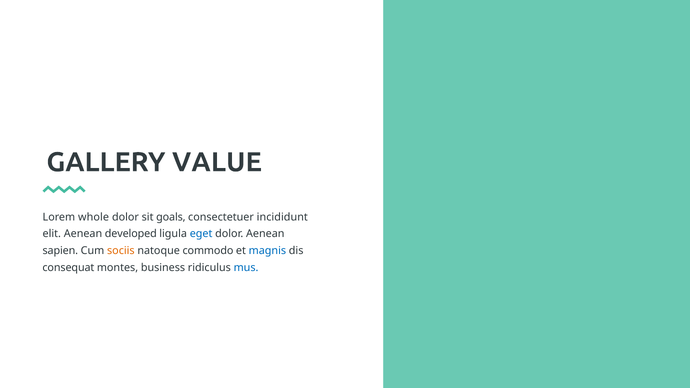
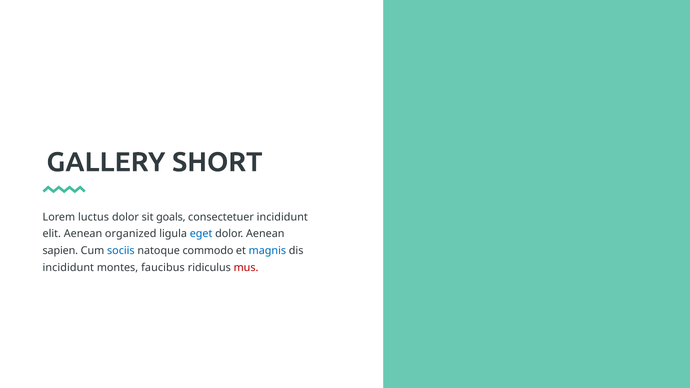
VALUE: VALUE -> SHORT
whole: whole -> luctus
developed: developed -> organized
sociis colour: orange -> blue
consequat at (68, 268): consequat -> incididunt
business: business -> faucibus
mus colour: blue -> red
